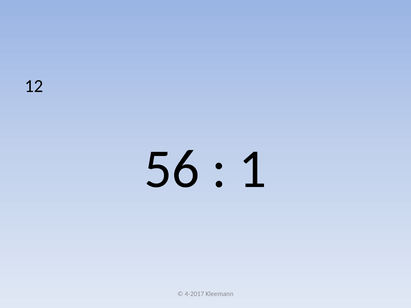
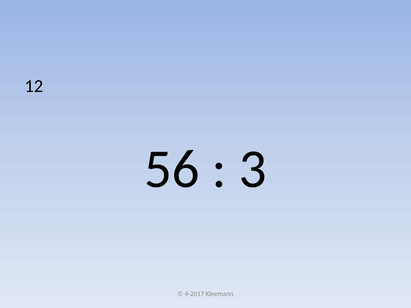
1: 1 -> 3
